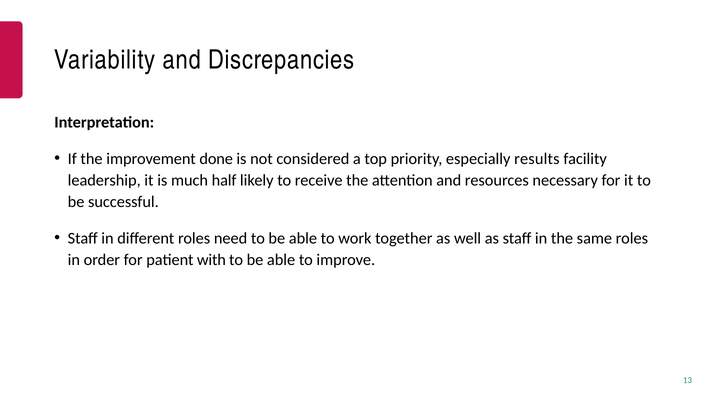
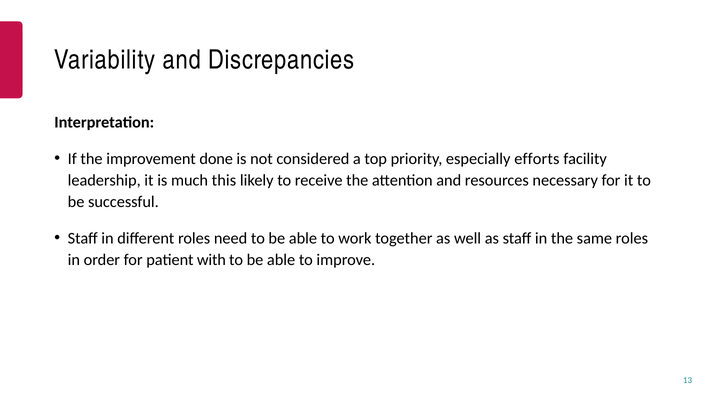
results: results -> efforts
half: half -> this
